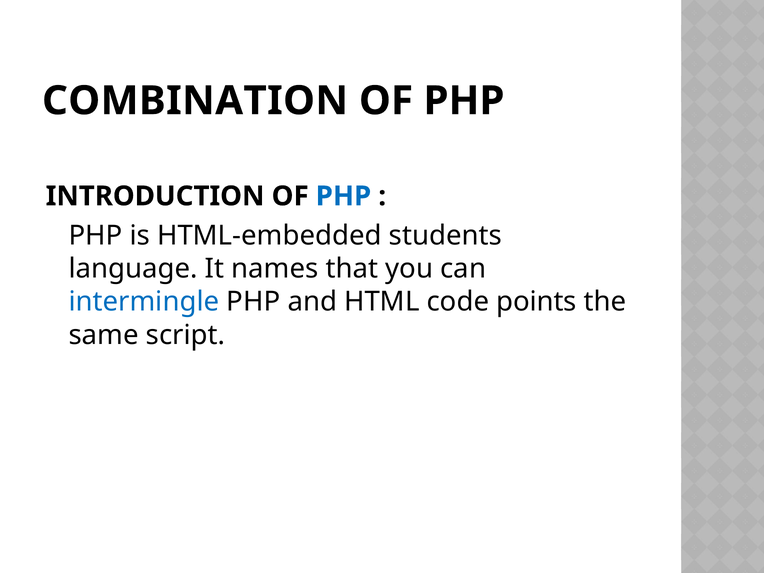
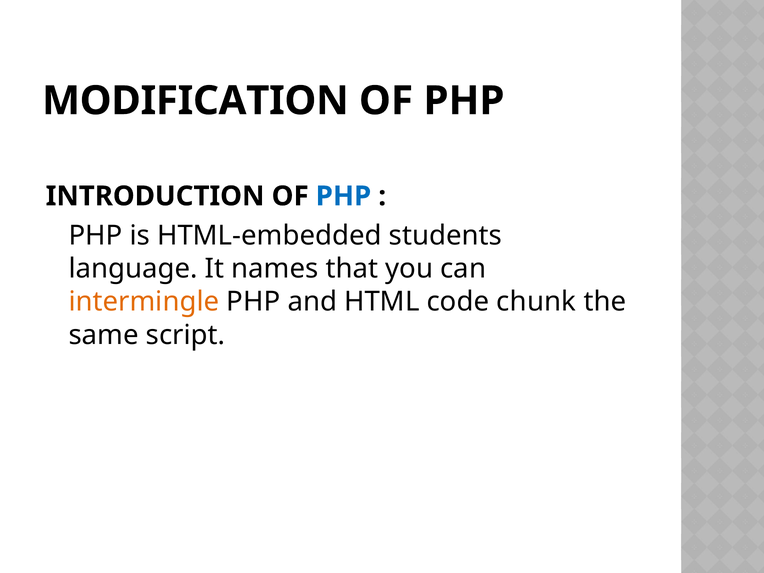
COMBINATION: COMBINATION -> MODIFICATION
intermingle colour: blue -> orange
points: points -> chunk
